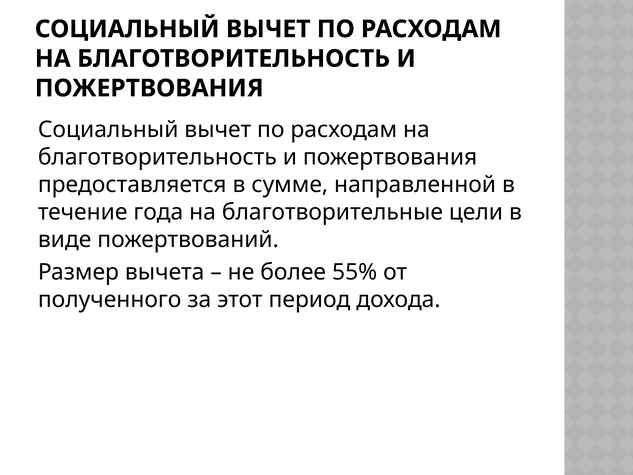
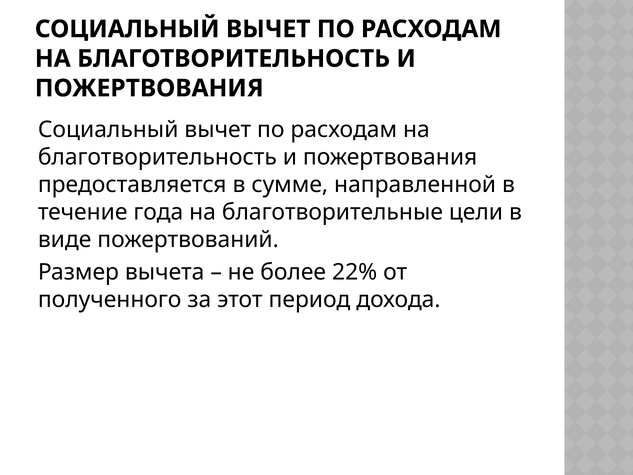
55%: 55% -> 22%
